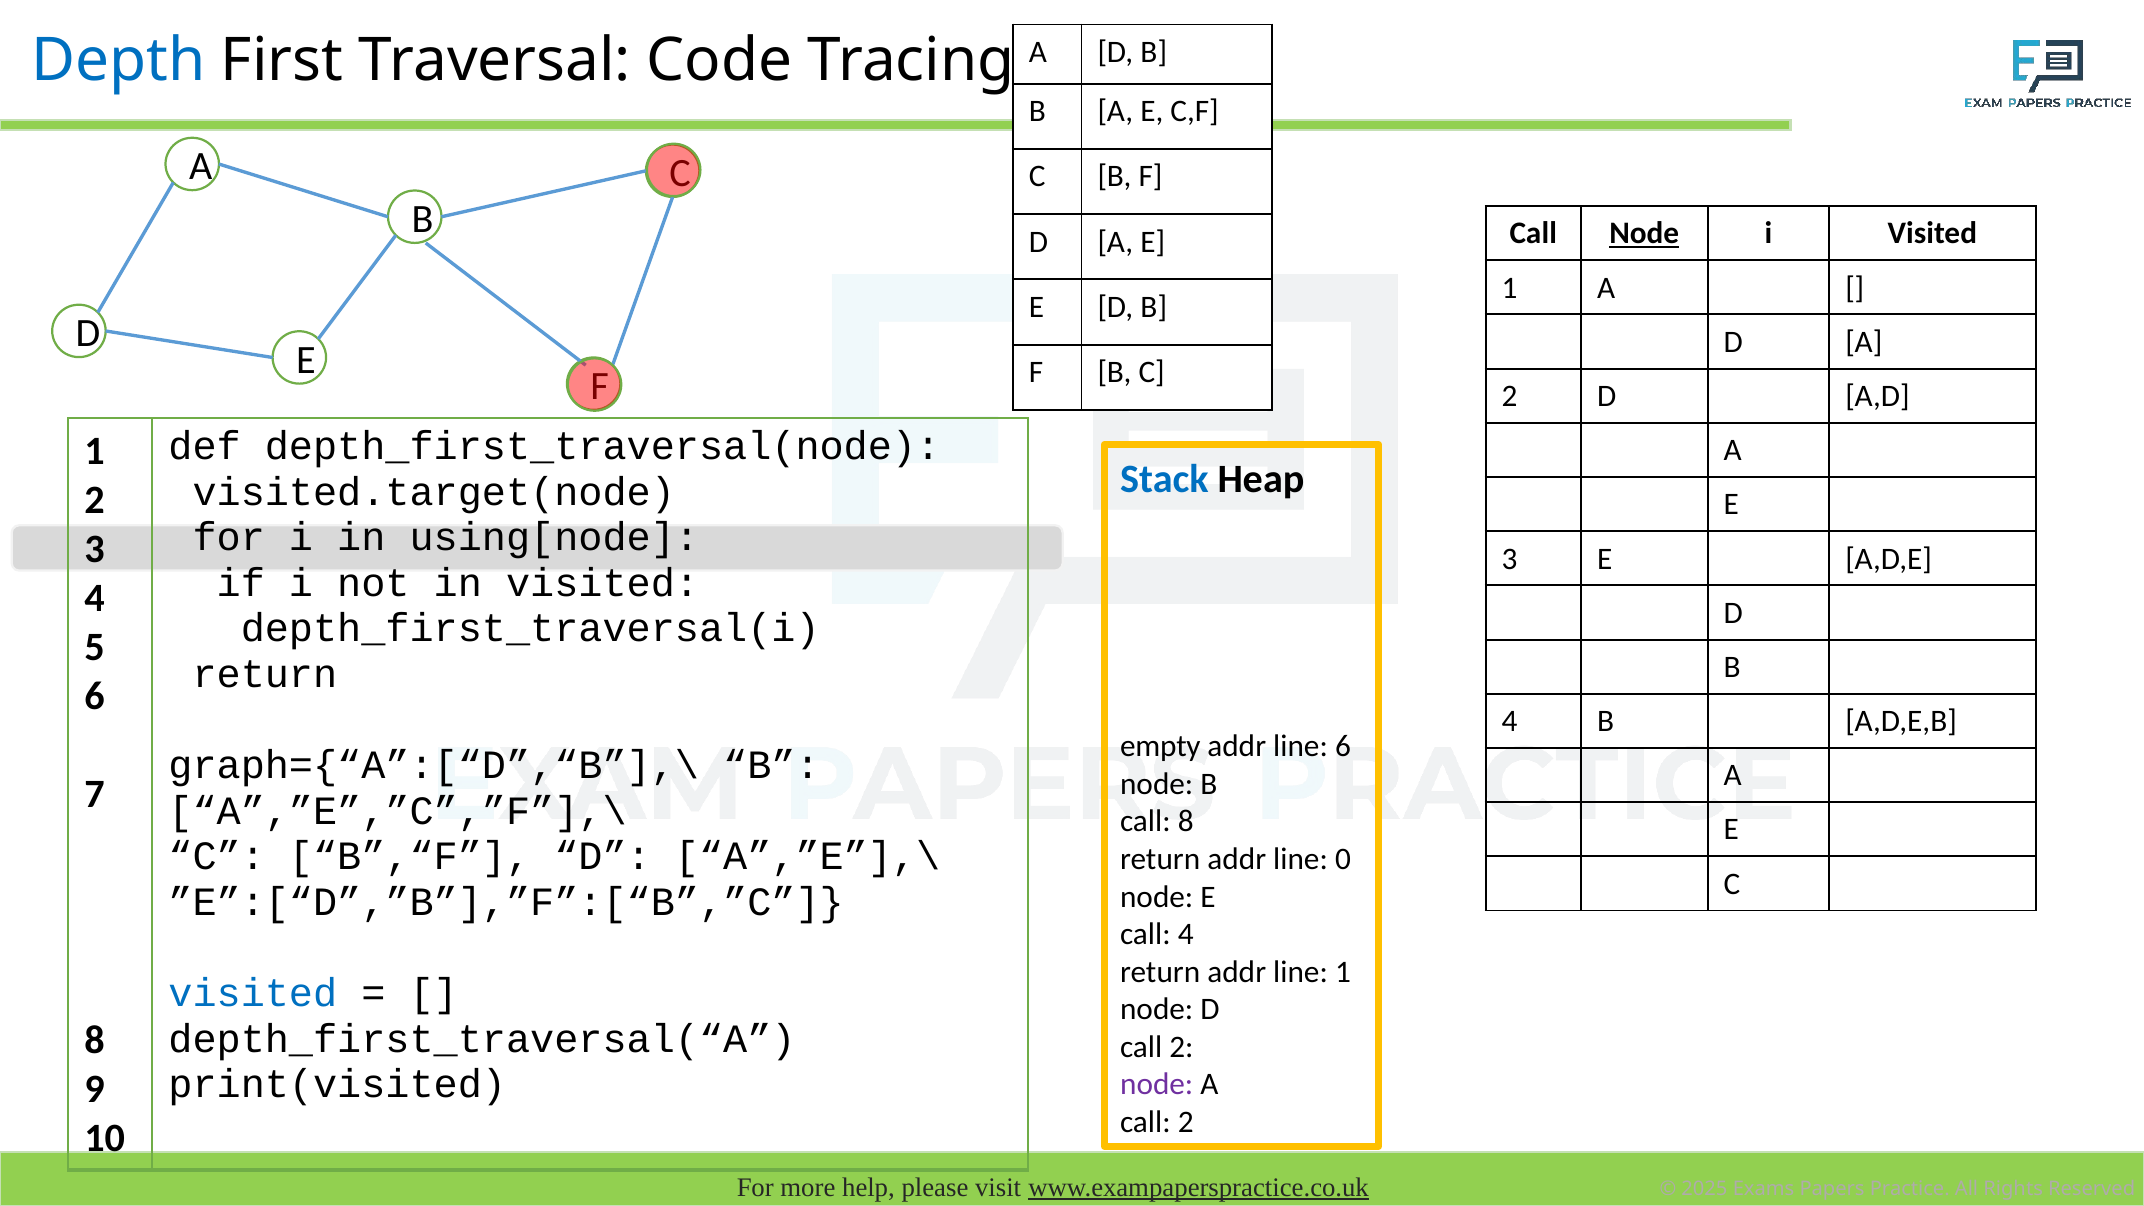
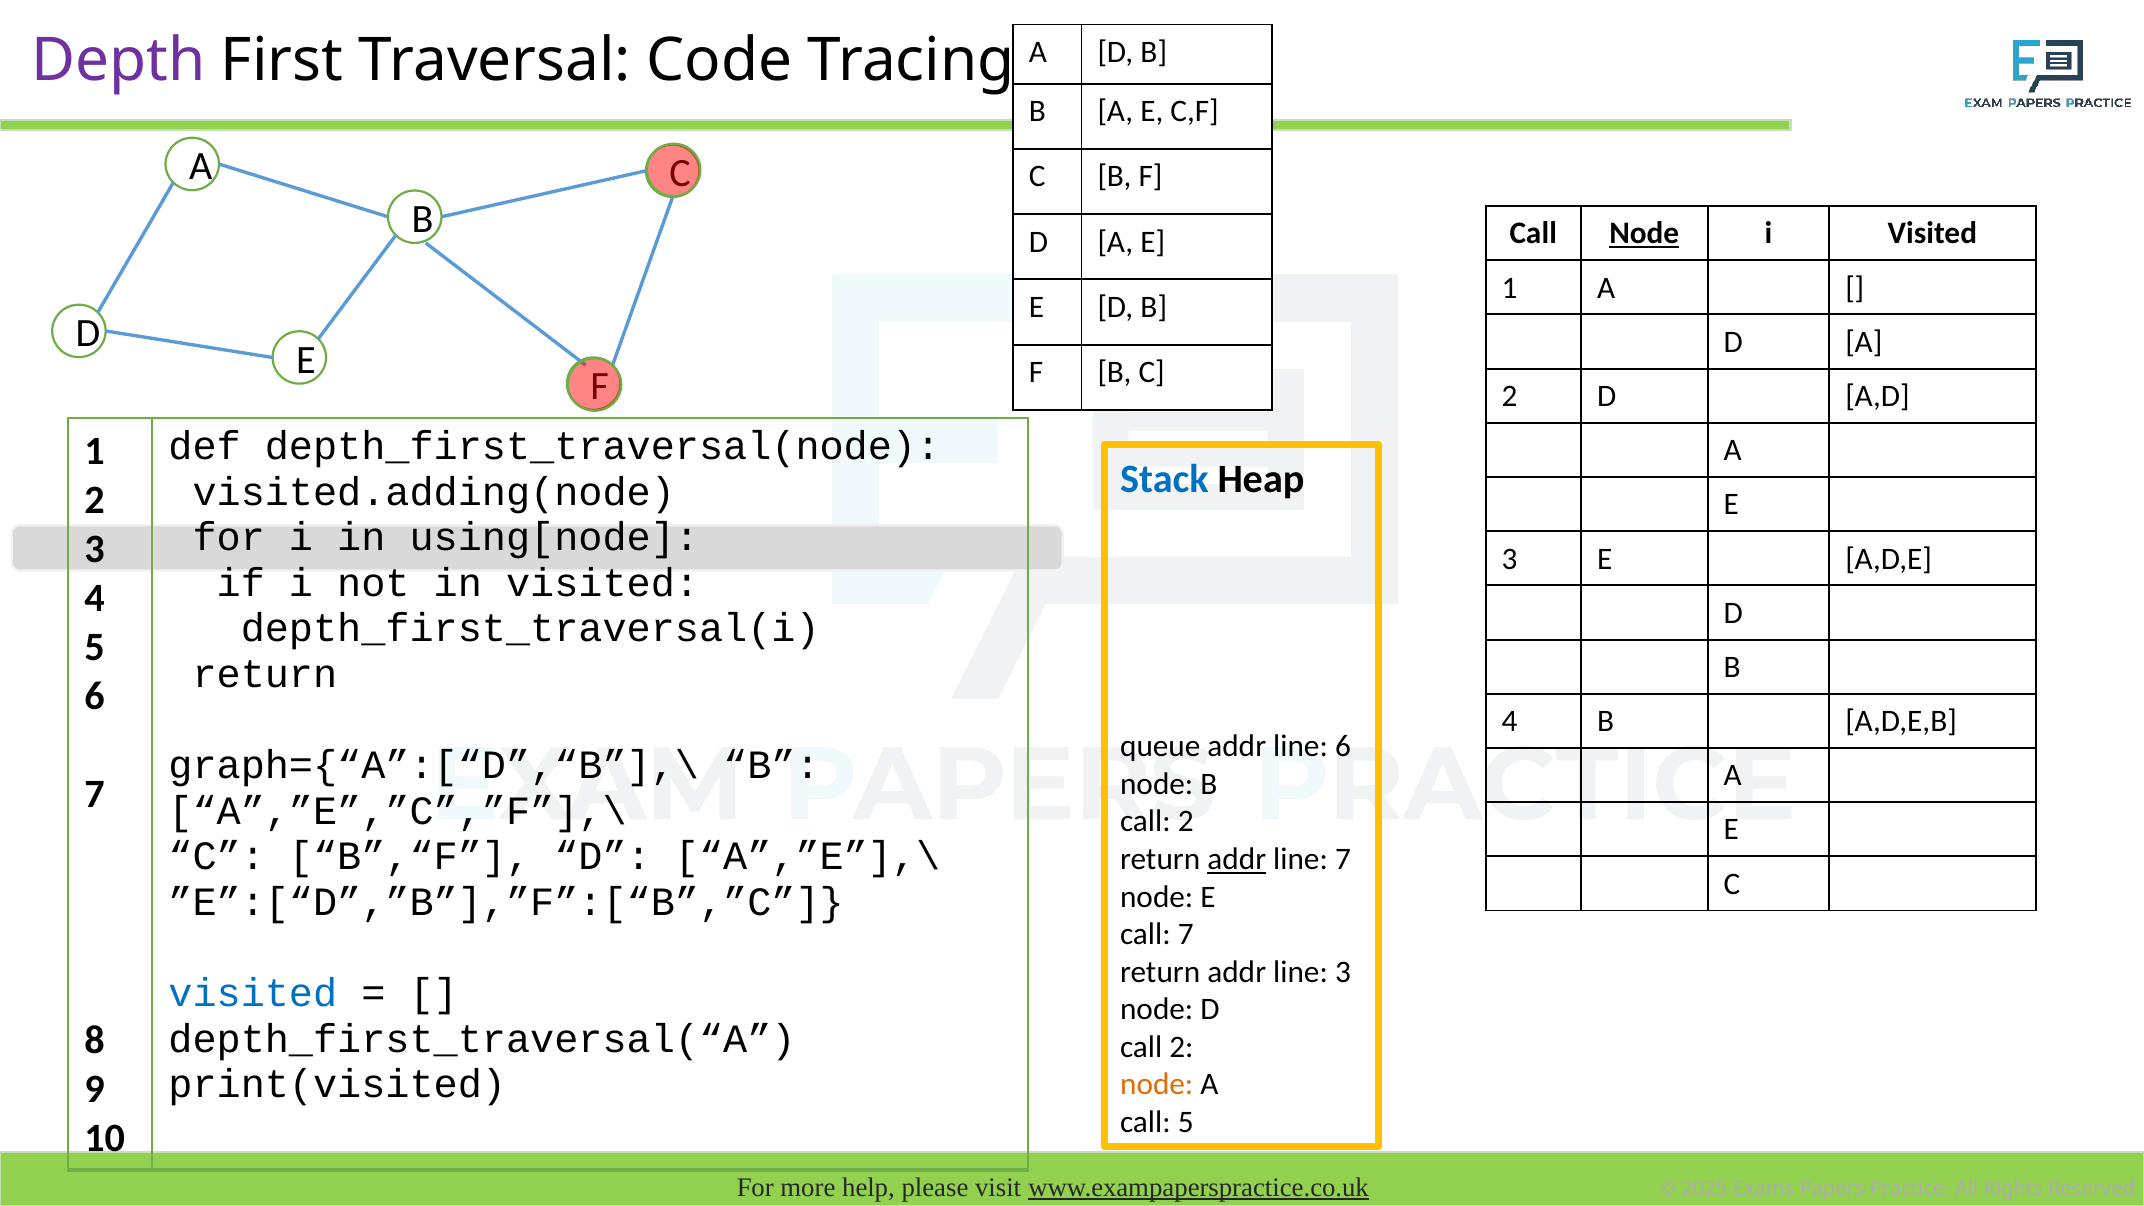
Depth colour: blue -> purple
visited.target(node: visited.target(node -> visited.adding(node
empty: empty -> queue
8 at (1186, 822): 8 -> 2
addr at (1237, 859) underline: none -> present
line 0: 0 -> 7
call 4: 4 -> 7
line 1: 1 -> 3
node at (1157, 1084) colour: purple -> orange
2 at (1186, 1122): 2 -> 5
